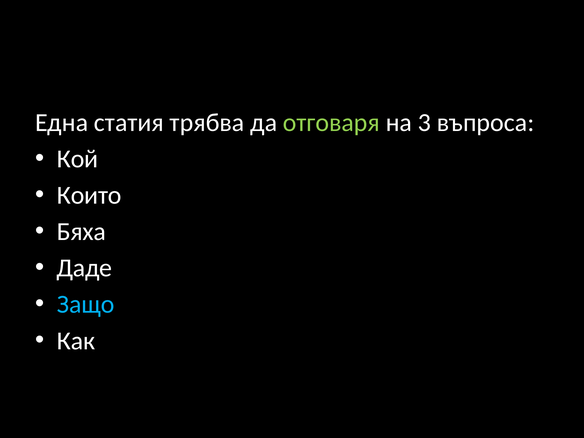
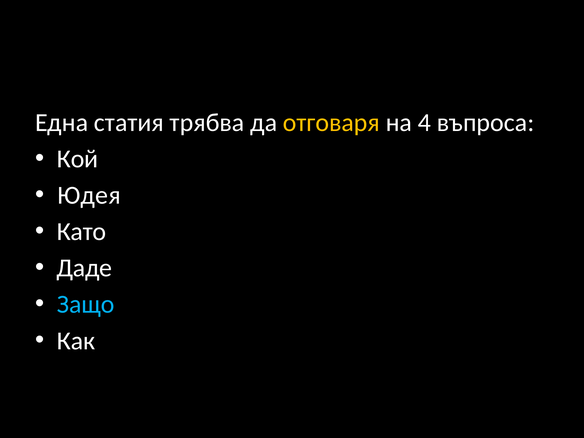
отговаря colour: light green -> yellow
3: 3 -> 4
Които: Които -> Юдея
Бяха: Бяха -> Като
